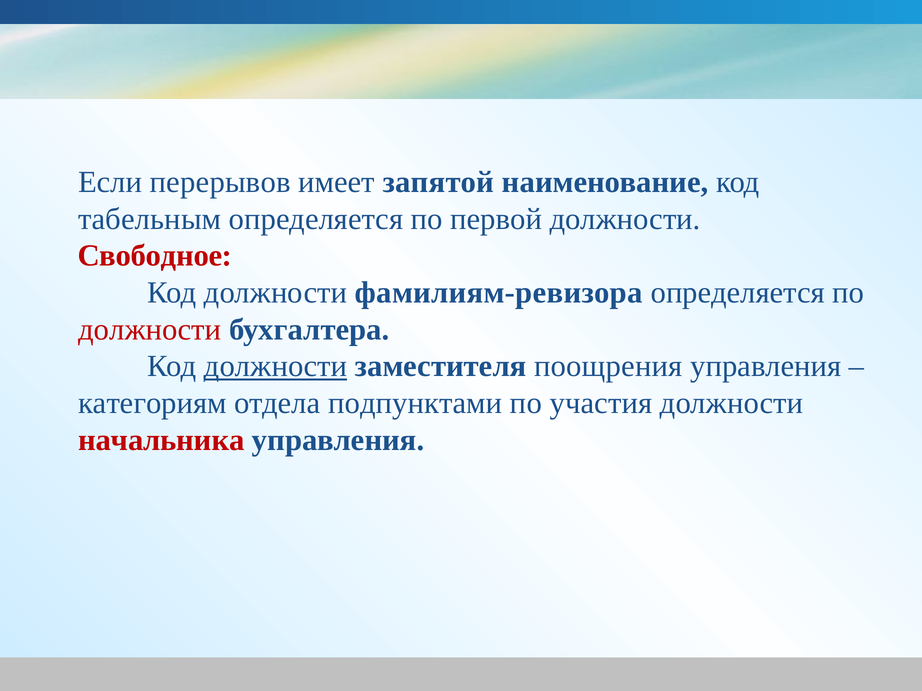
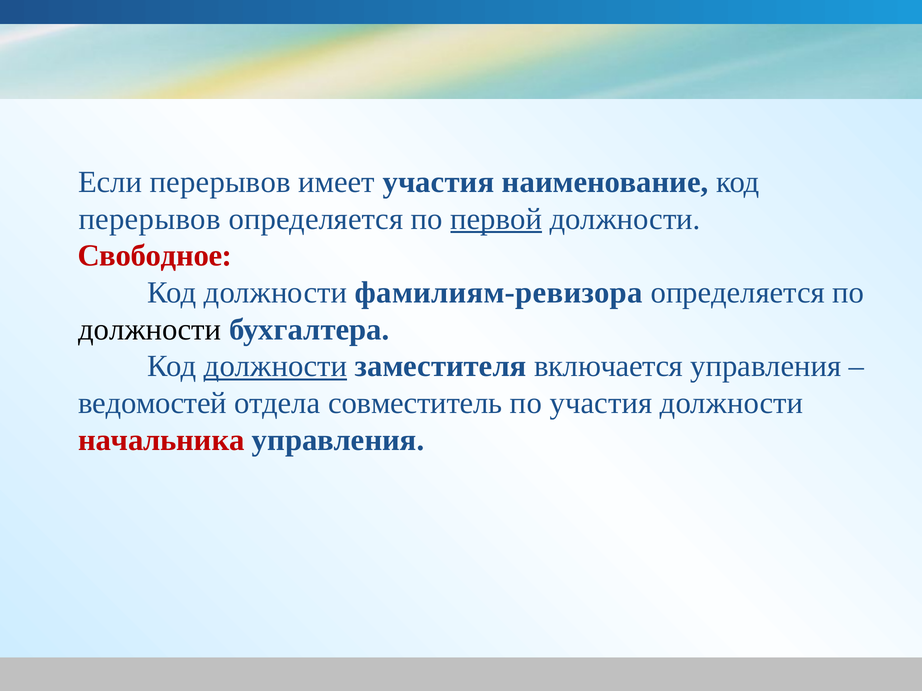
имеет запятой: запятой -> участия
табельным at (150, 219): табельным -> перерывов
первой underline: none -> present
должности at (150, 330) colour: red -> black
поощрения: поощрения -> включается
категориям: категориям -> ведомостей
подпунктами: подпунктами -> совместитель
